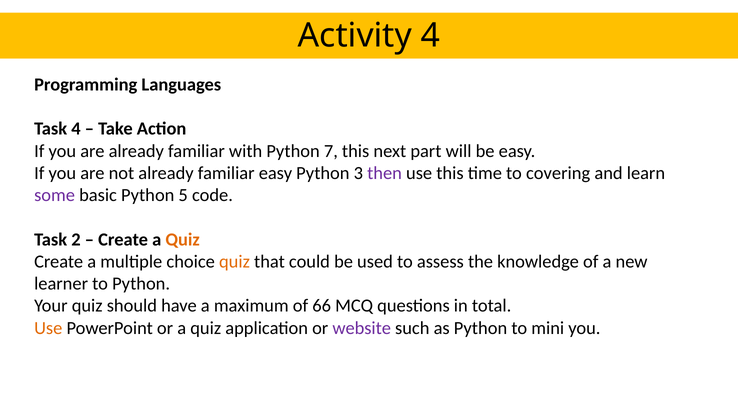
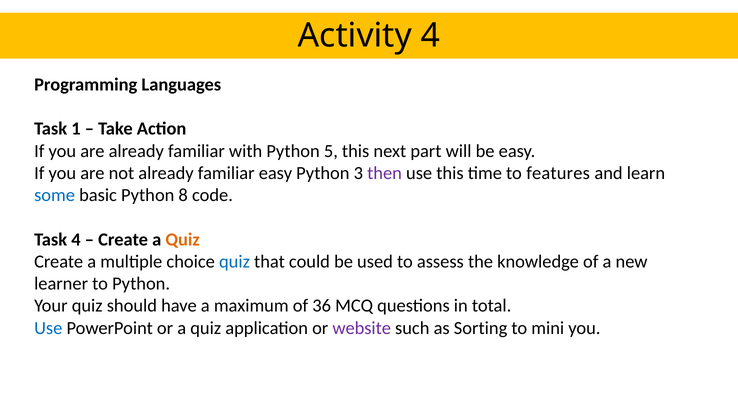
Task 4: 4 -> 1
7: 7 -> 5
covering: covering -> features
some colour: purple -> blue
5: 5 -> 8
Task 2: 2 -> 4
quiz at (234, 262) colour: orange -> blue
66: 66 -> 36
Use at (48, 328) colour: orange -> blue
as Python: Python -> Sorting
